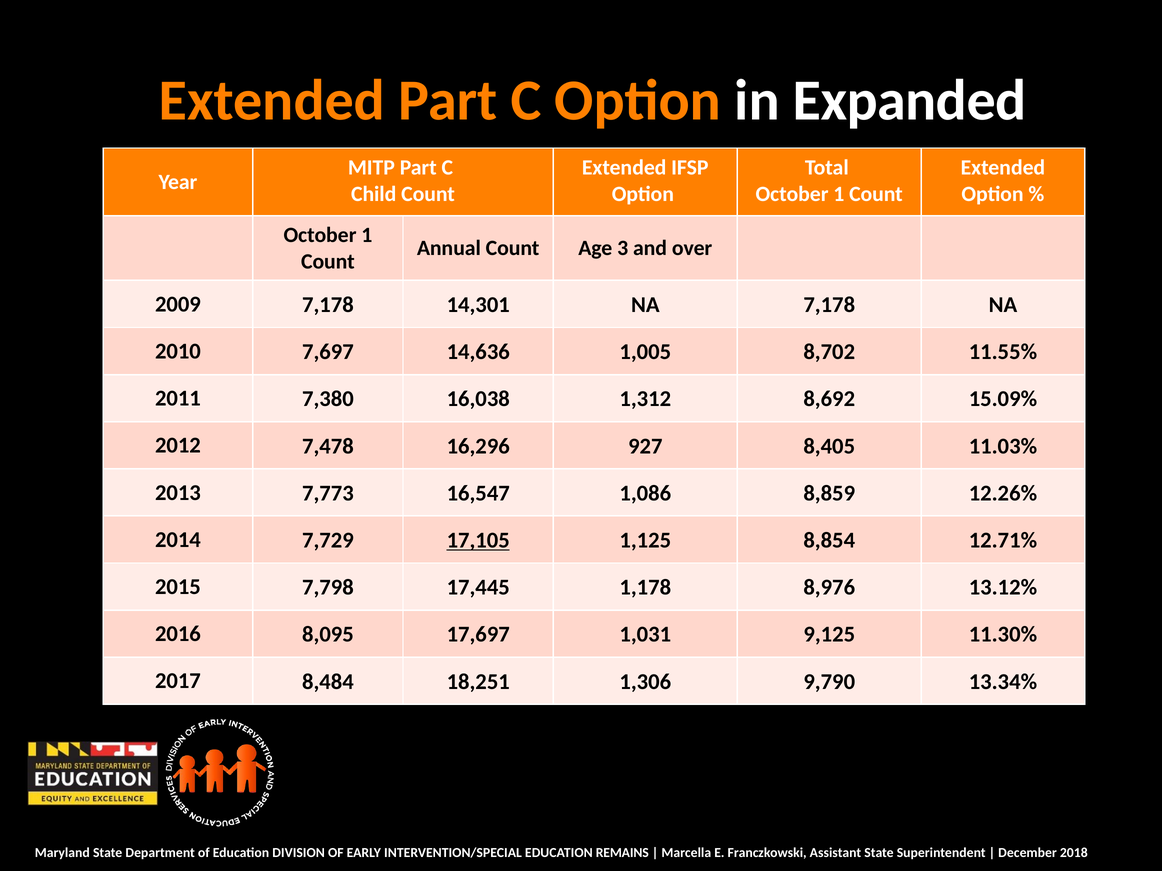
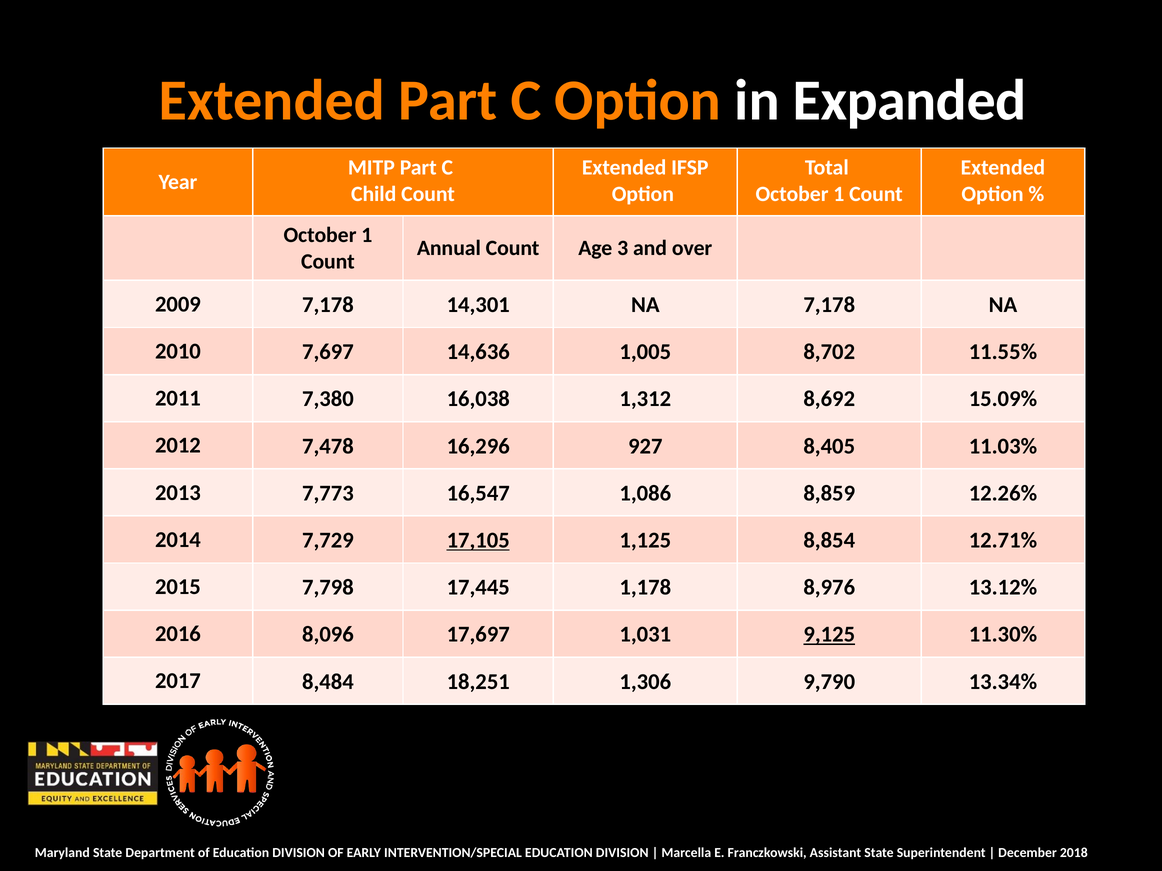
8,095: 8,095 -> 8,096
9,125 underline: none -> present
INTERVENTION/SPECIAL EDUCATION REMAINS: REMAINS -> DIVISION
